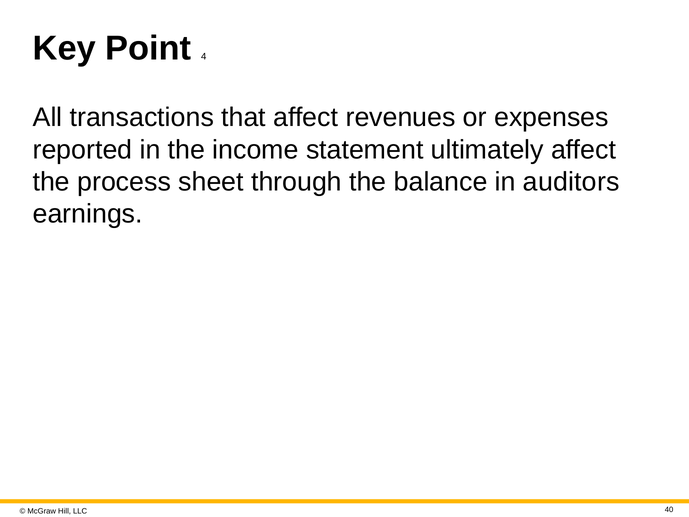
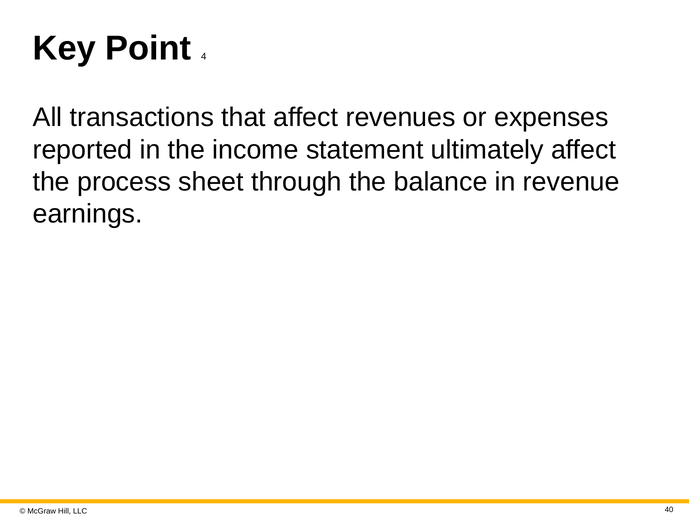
auditors: auditors -> revenue
